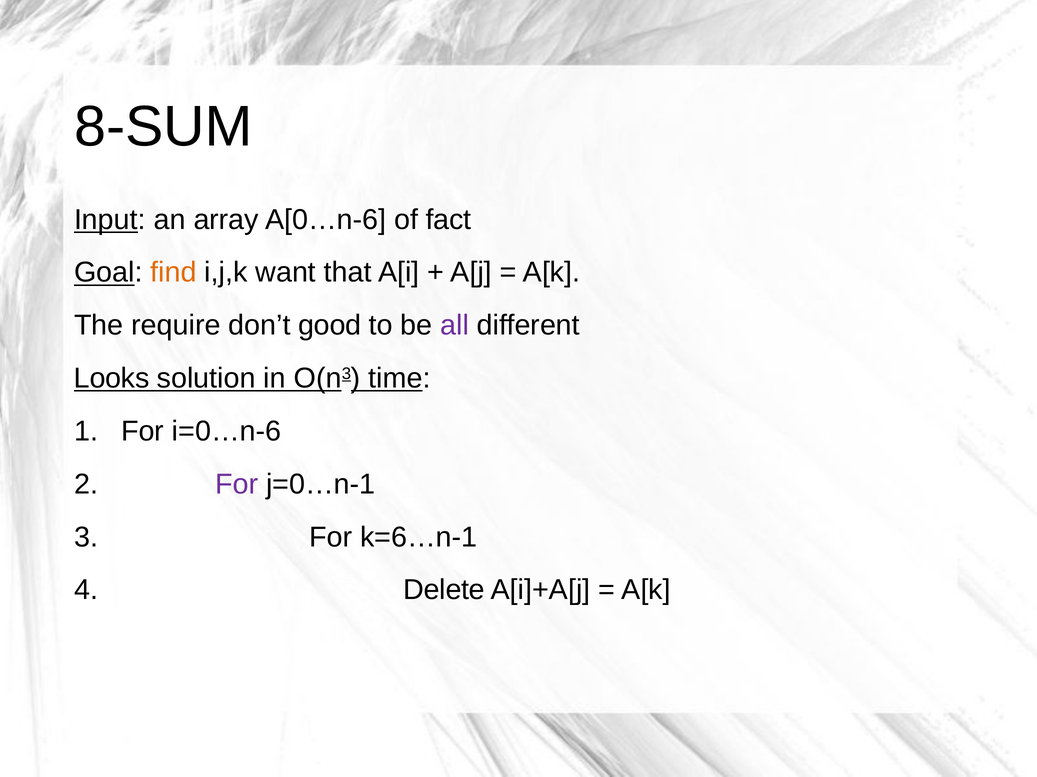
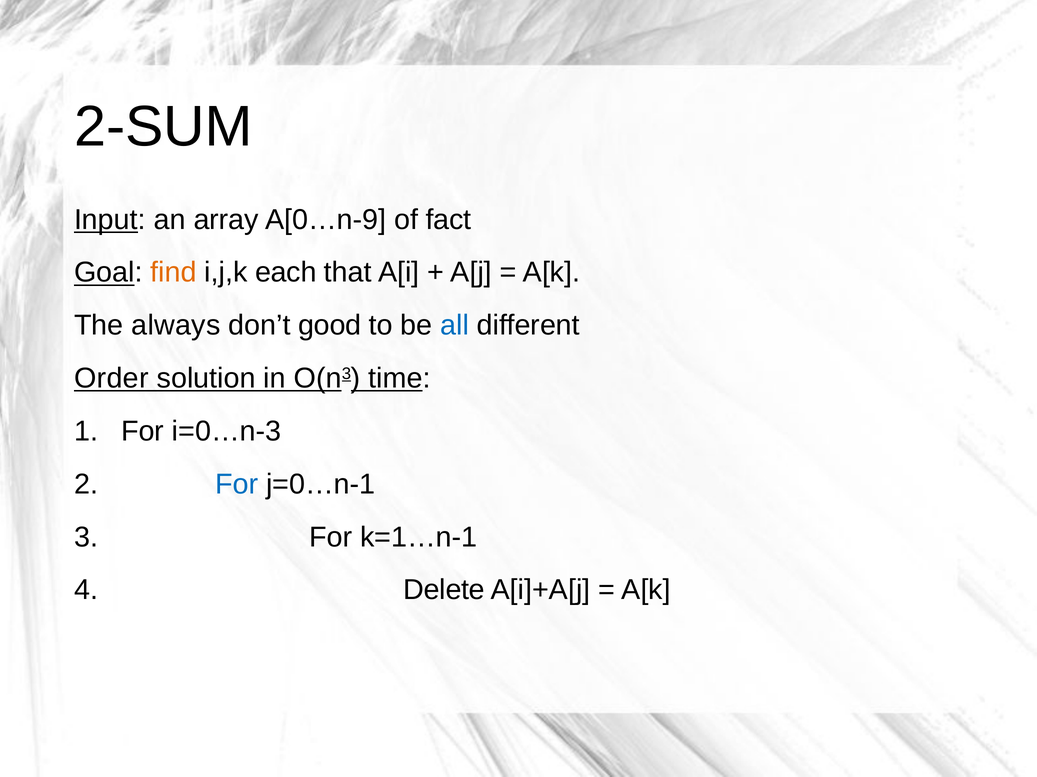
8-SUM: 8-SUM -> 2-SUM
A[0…n-6: A[0…n-6 -> A[0…n-9
want: want -> each
require: require -> always
all colour: purple -> blue
Looks: Looks -> Order
i=0…n-6: i=0…n-6 -> i=0…n-3
For at (237, 485) colour: purple -> blue
k=6…n-1: k=6…n-1 -> k=1…n-1
